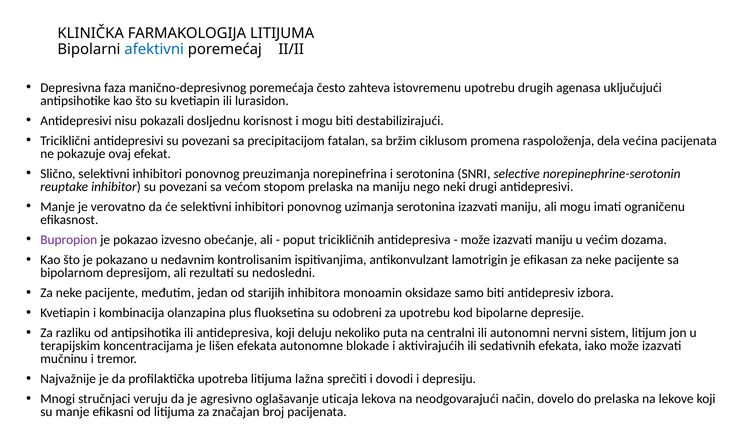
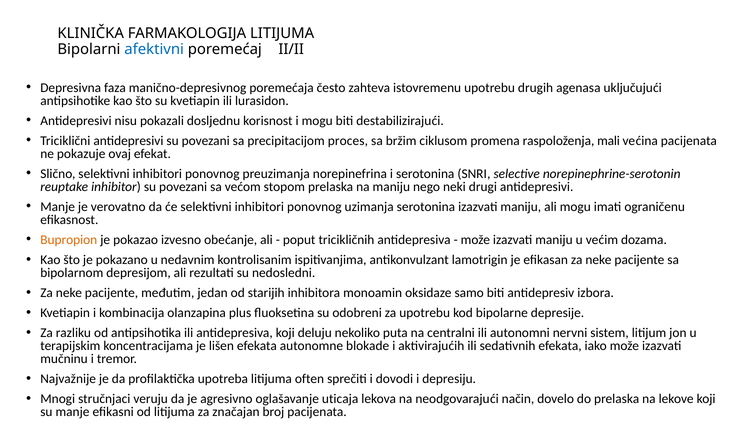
fatalan: fatalan -> proces
dela: dela -> mali
Bupropion colour: purple -> orange
lažna: lažna -> often
